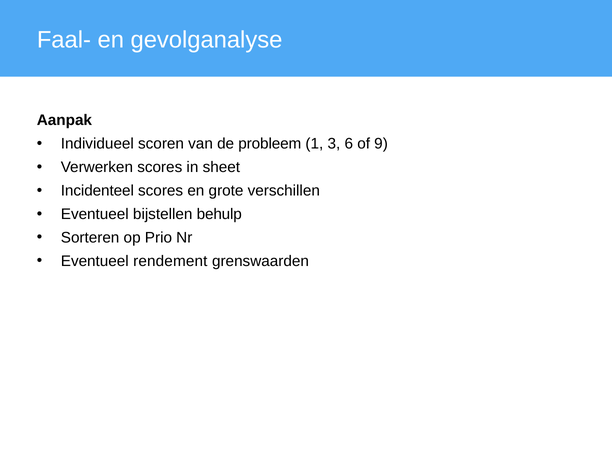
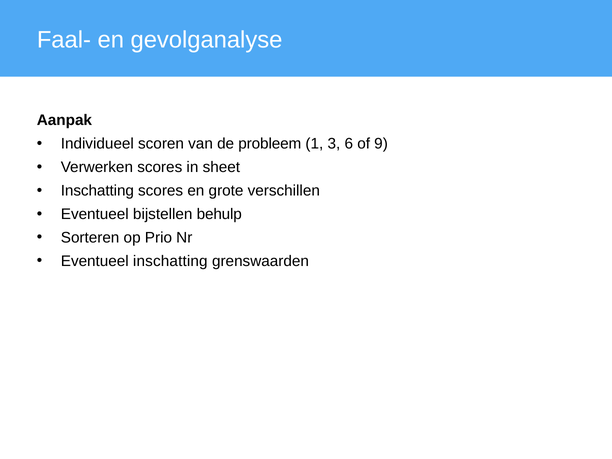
Incidenteel at (97, 191): Incidenteel -> Inschatting
Eventueel rendement: rendement -> inschatting
